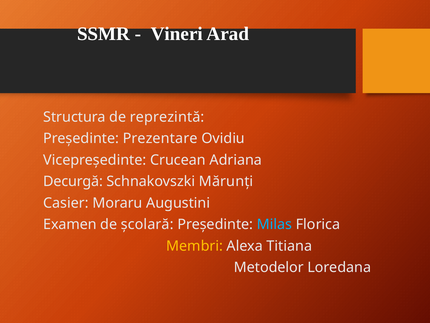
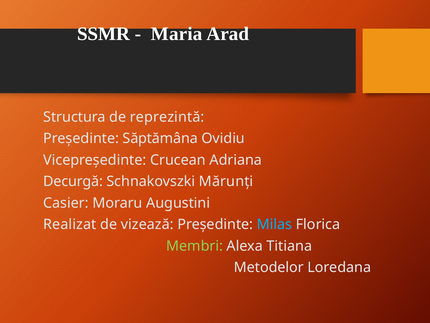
Vineri: Vineri -> Maria
Prezentare: Prezentare -> Săptămâna
Examen: Examen -> Realizat
școlară: școlară -> vizează
Membri colour: yellow -> light green
